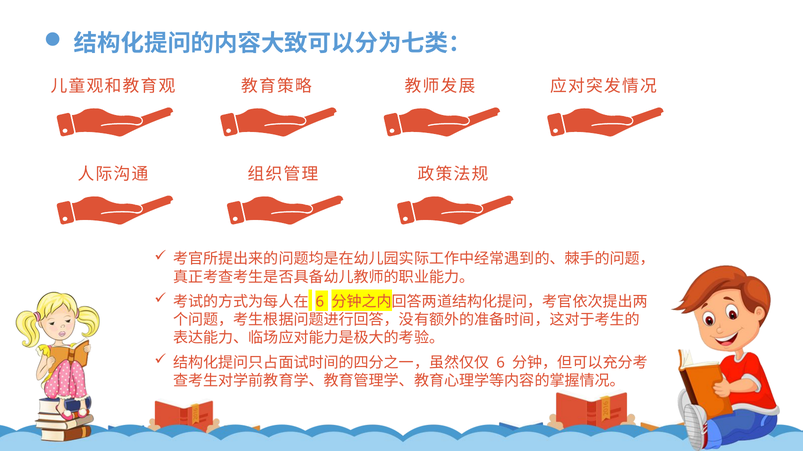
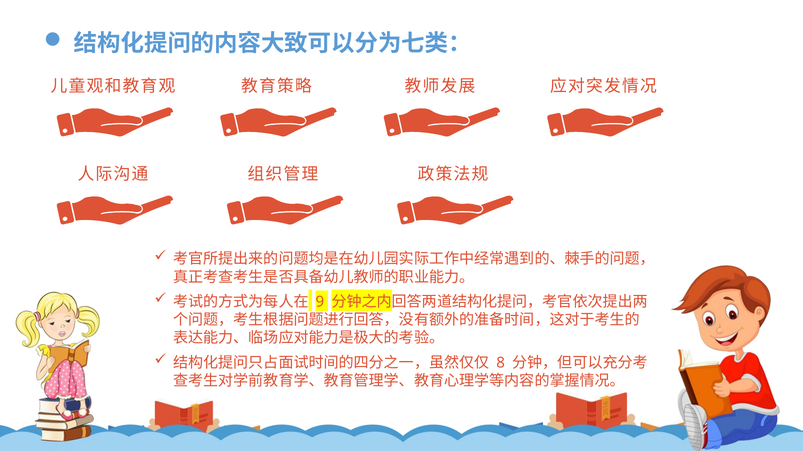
6 at (320, 302): 6 -> 9
6 at (501, 363): 6 -> 8
